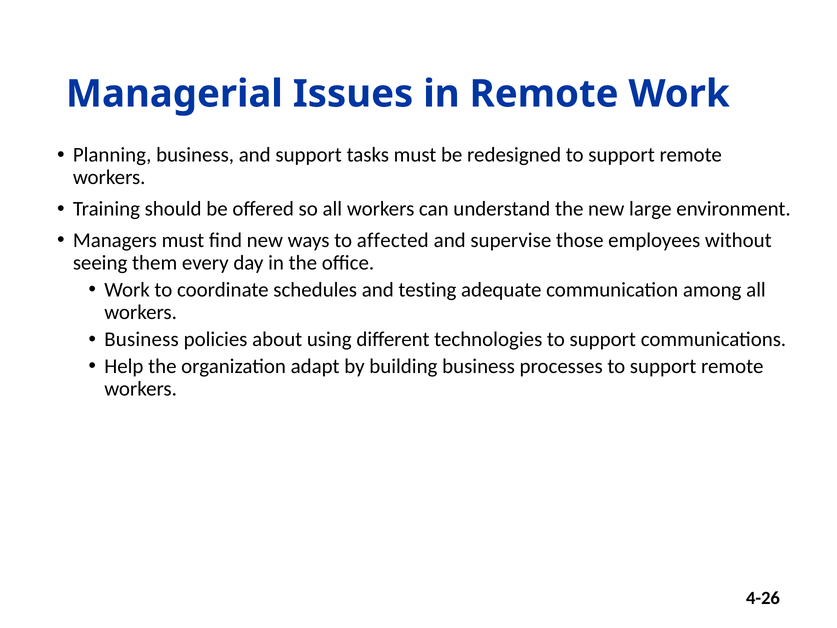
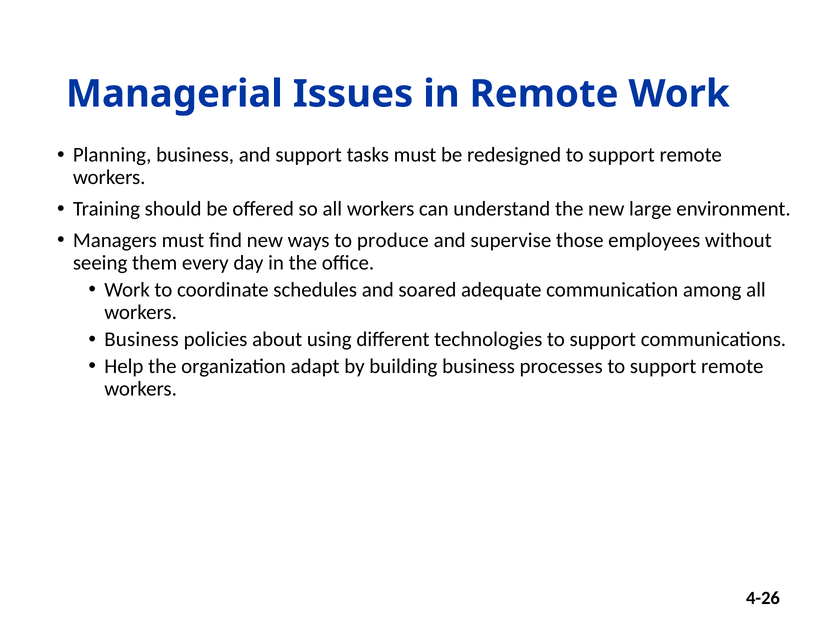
affected: affected -> produce
testing: testing -> soared
